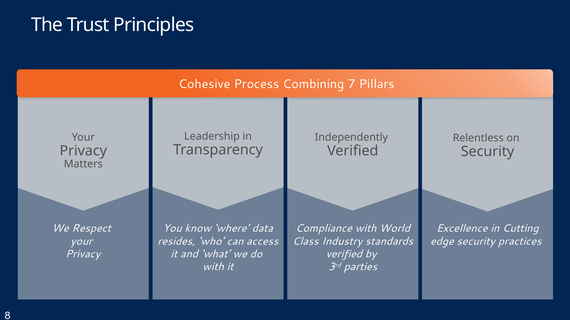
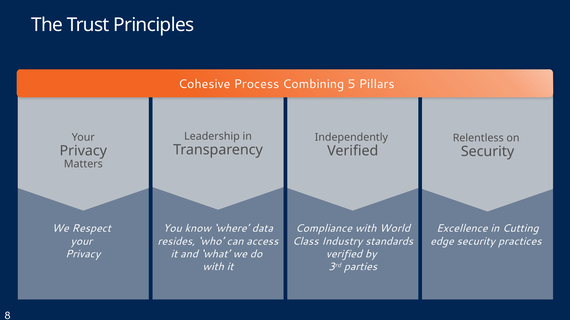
7: 7 -> 5
